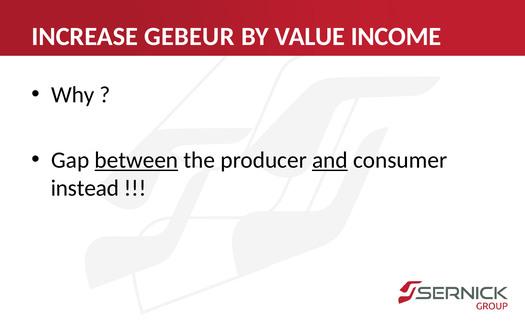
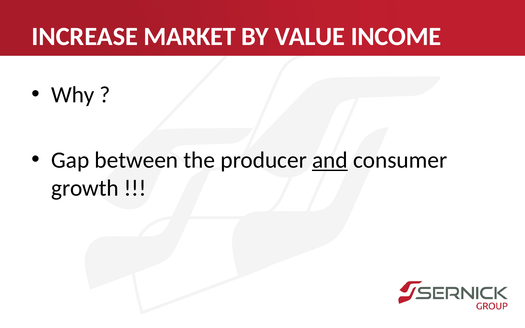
GEBEUR: GEBEUR -> MARKET
between underline: present -> none
instead: instead -> growth
